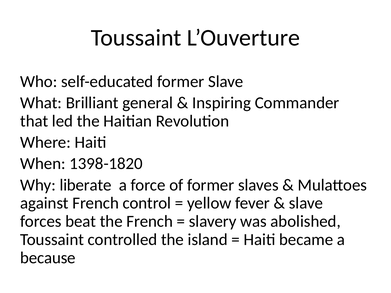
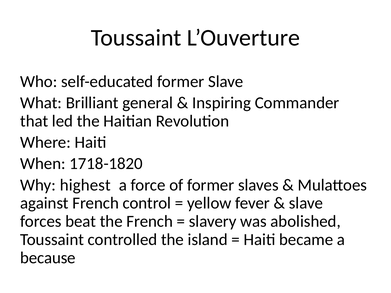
1398-1820: 1398-1820 -> 1718-1820
liberate: liberate -> highest
